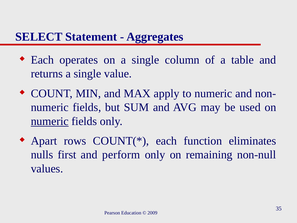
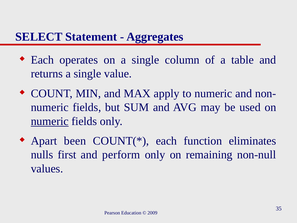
rows: rows -> been
